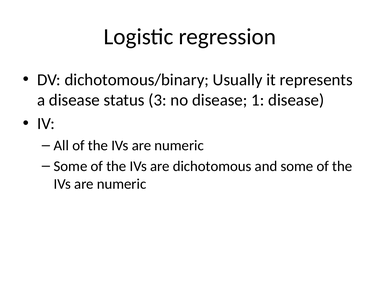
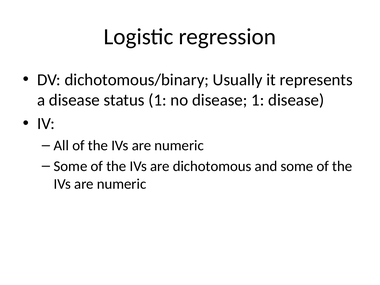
status 3: 3 -> 1
